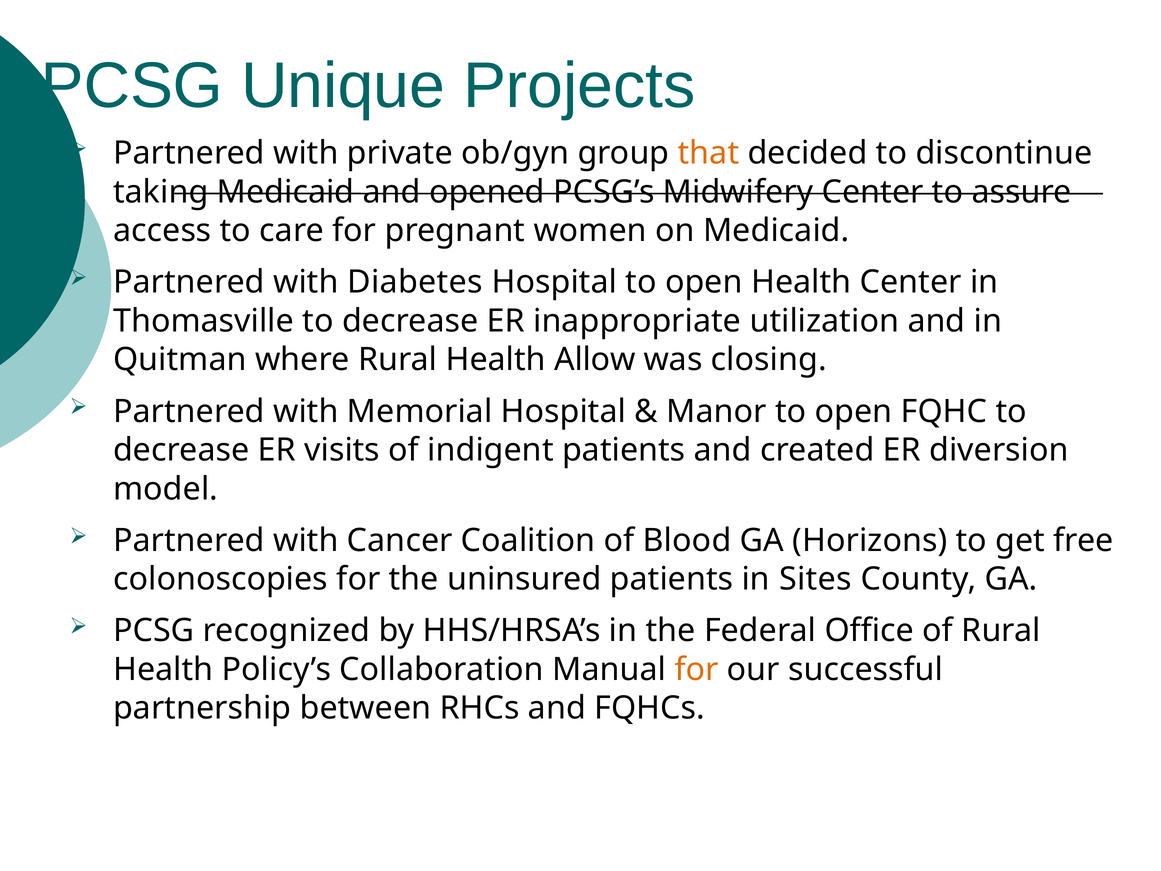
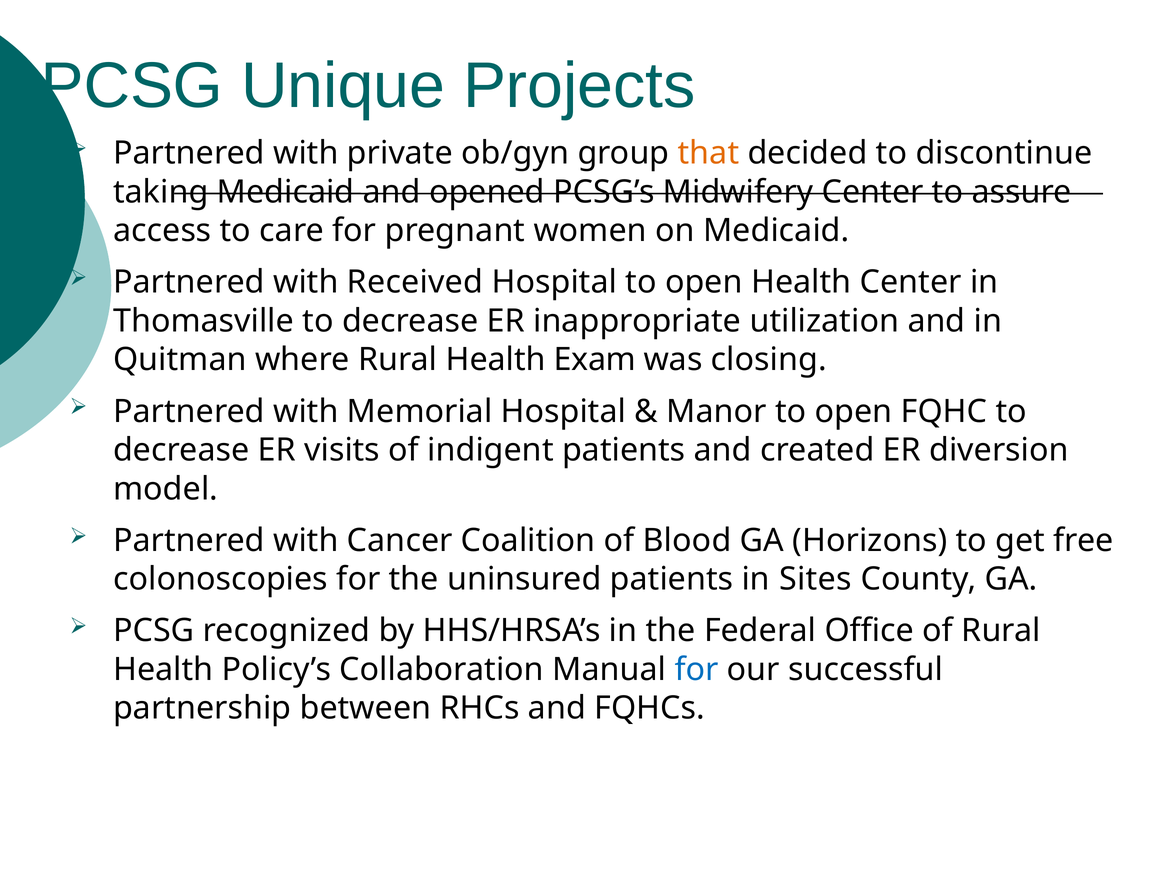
Diabetes: Diabetes -> Received
Allow: Allow -> Exam
for at (697, 669) colour: orange -> blue
